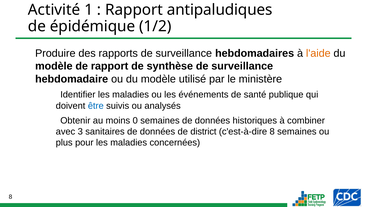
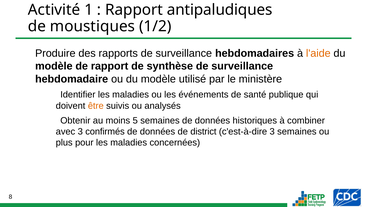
épidémique: épidémique -> moustiques
être colour: blue -> orange
0: 0 -> 5
sanitaires: sanitaires -> confirmés
c'est-à-dire 8: 8 -> 3
